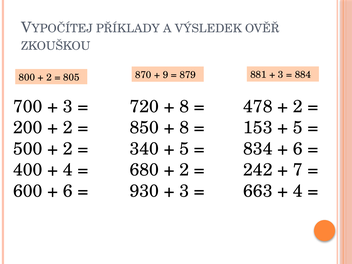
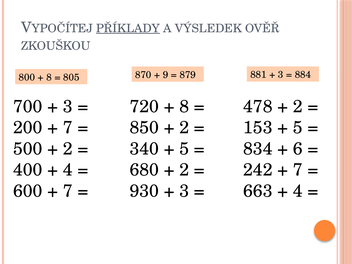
PŘÍKLADY underline: none -> present
2 at (49, 77): 2 -> 8
2 at (68, 128): 2 -> 7
8 at (184, 128): 8 -> 2
6 at (68, 191): 6 -> 7
